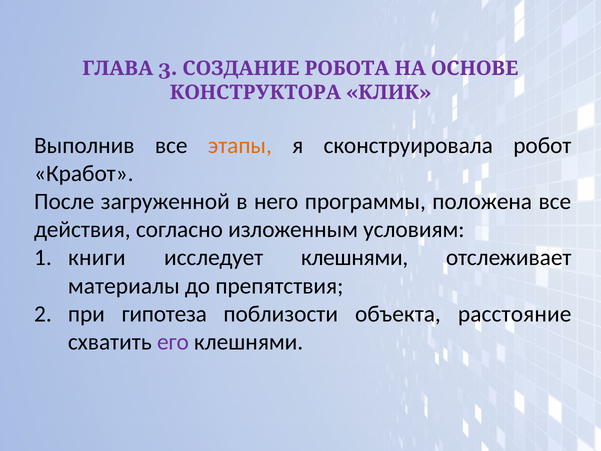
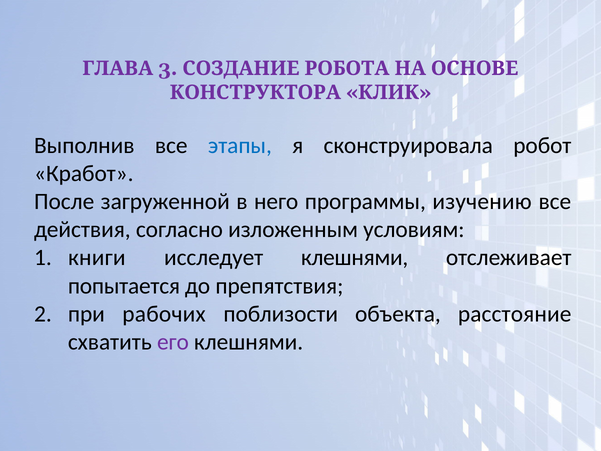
этапы colour: orange -> blue
положена: положена -> изучению
материалы: материалы -> попытается
гипотеза: гипотеза -> рабочих
